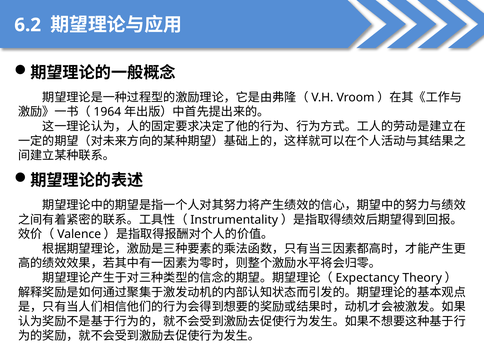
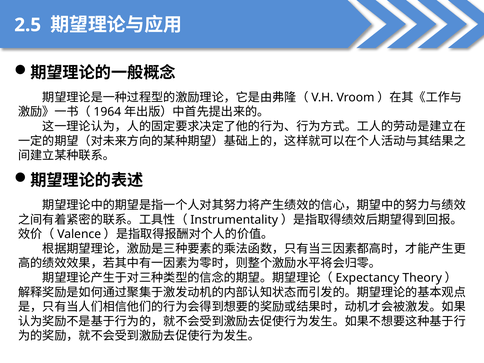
6.2: 6.2 -> 2.5
